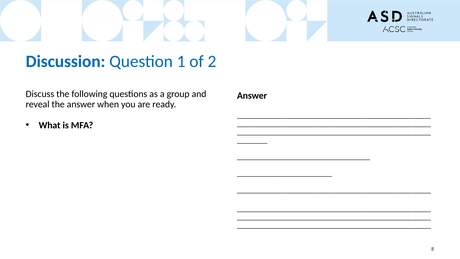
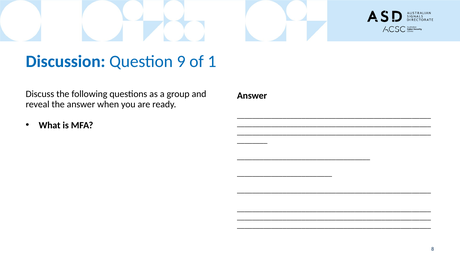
1: 1 -> 9
2: 2 -> 1
